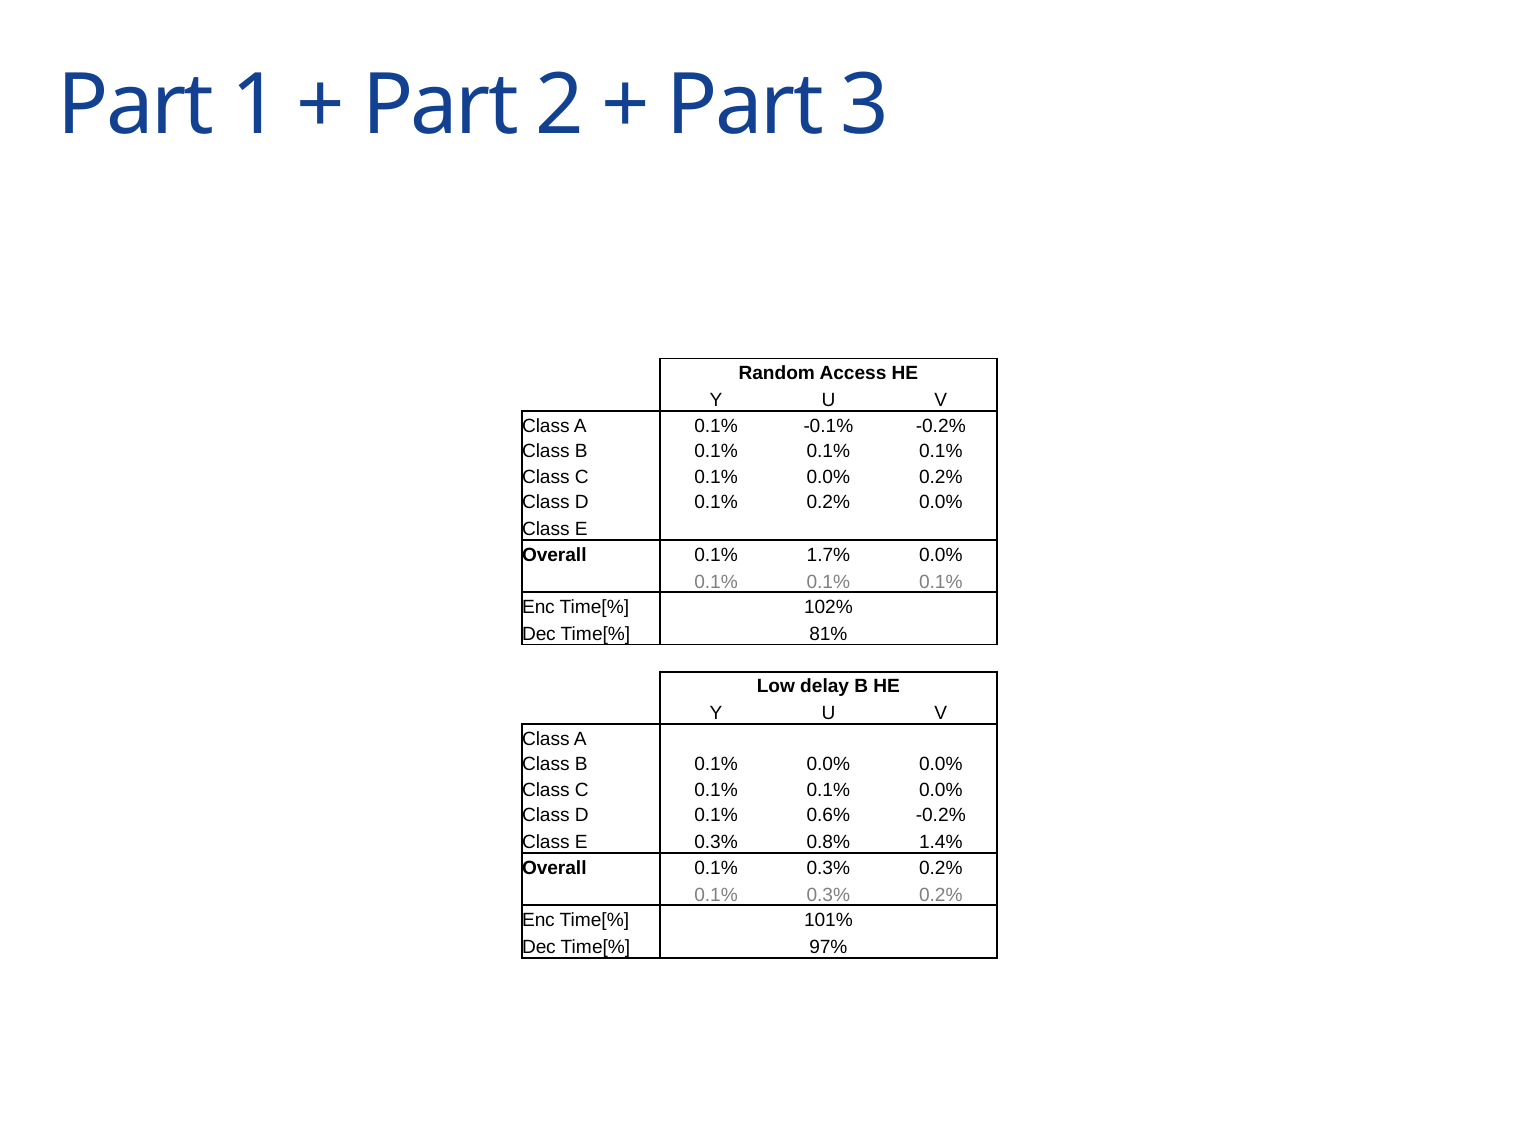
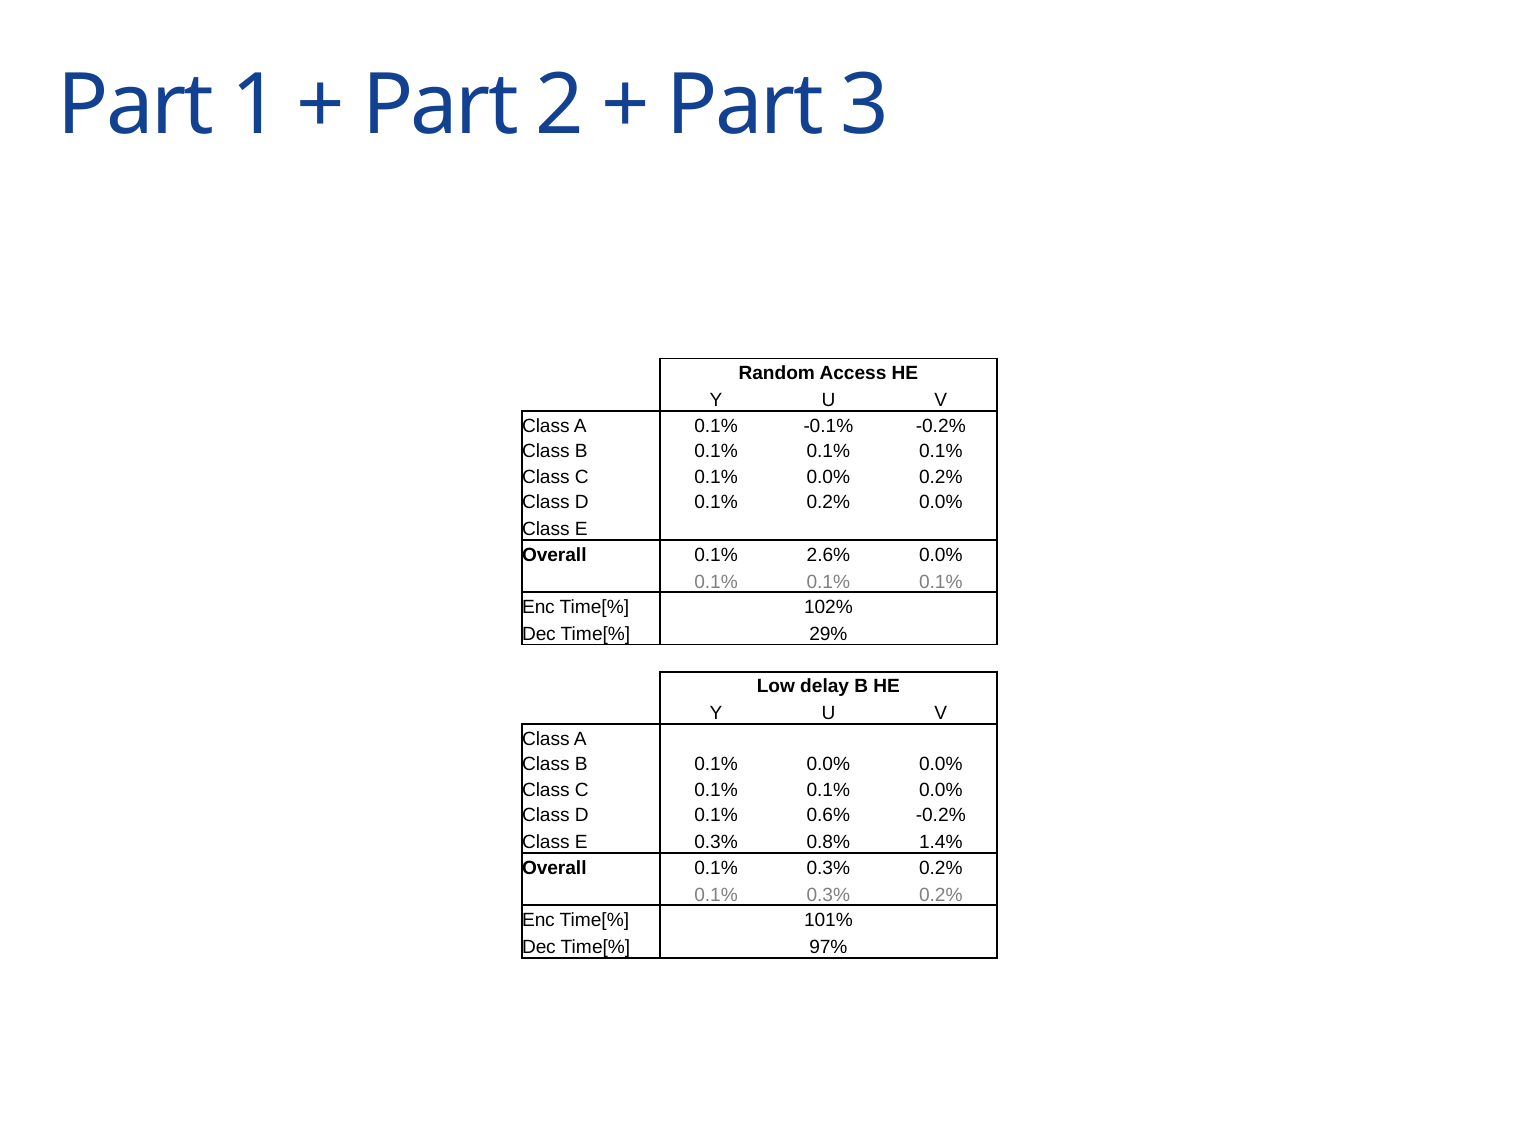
1.7%: 1.7% -> 2.6%
81%: 81% -> 29%
